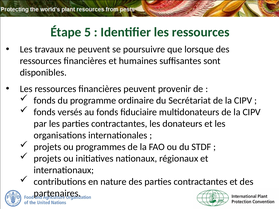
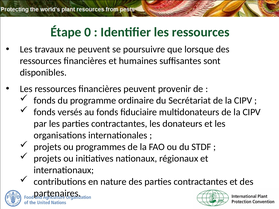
5: 5 -> 0
